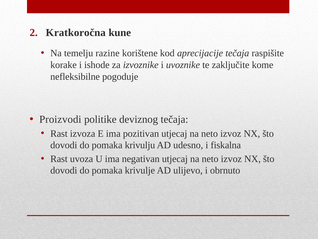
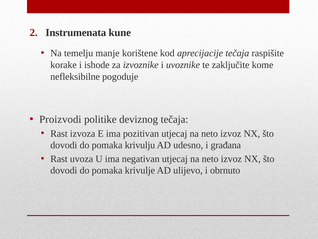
Kratkoročna: Kratkoročna -> Instrumenata
razine: razine -> manje
fiskalna: fiskalna -> građana
